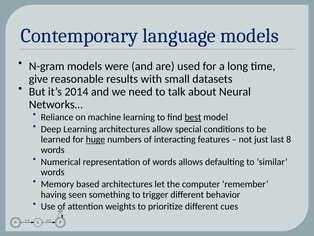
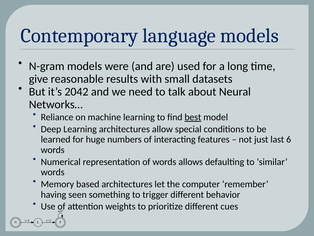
2014: 2014 -> 2042
huge underline: present -> none
8: 8 -> 6
